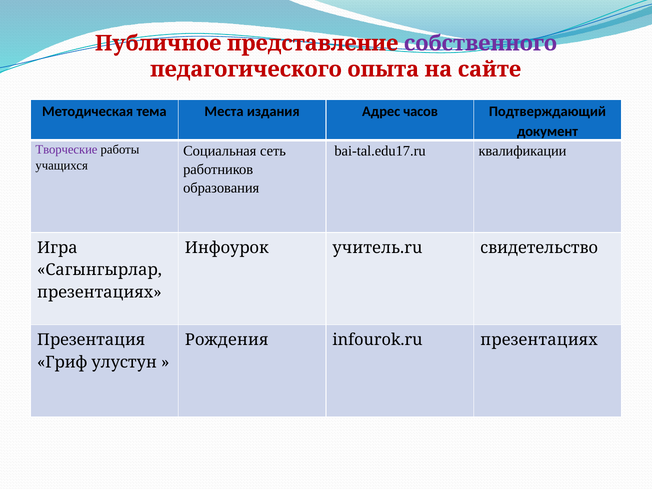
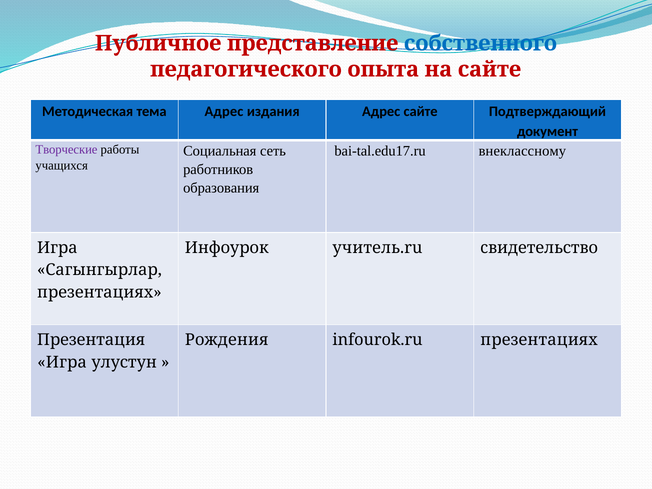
собственного colour: purple -> blue
тема Места: Места -> Адрес
Адрес часов: часов -> сайте
квалификации: квалификации -> внеклассному
Гриф at (62, 362): Гриф -> Игра
